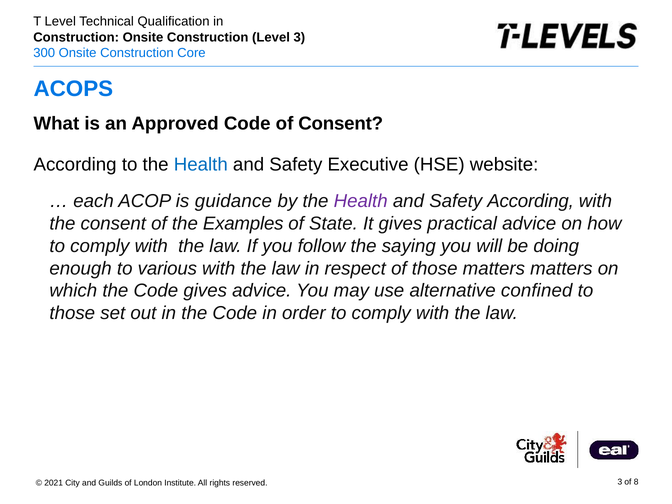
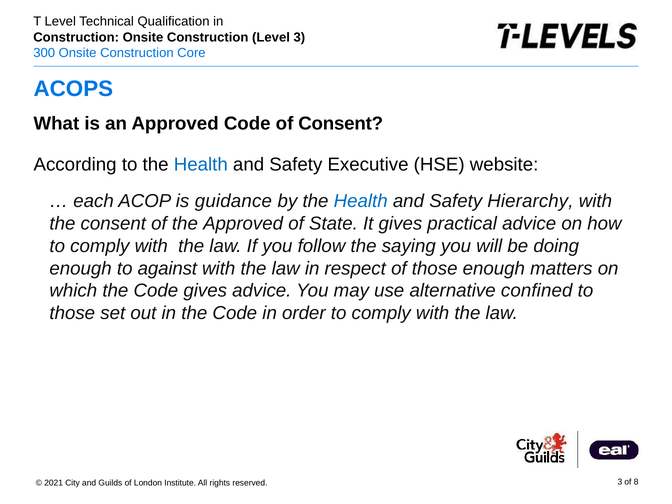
Health at (361, 201) colour: purple -> blue
Safety According: According -> Hierarchy
the Examples: Examples -> Approved
various: various -> against
those matters: matters -> enough
